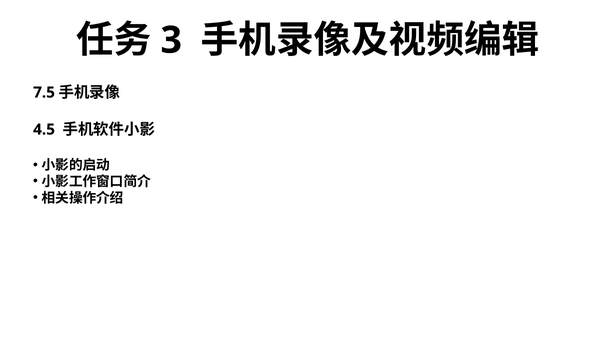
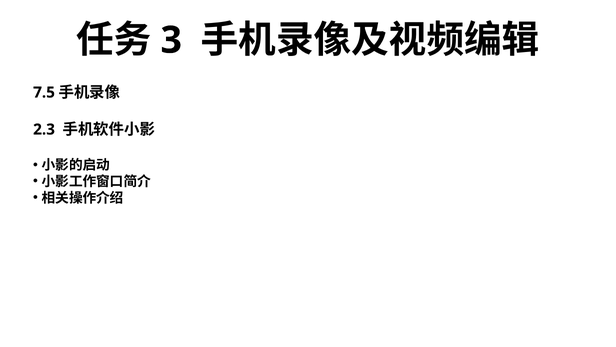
4.5: 4.5 -> 2.3
